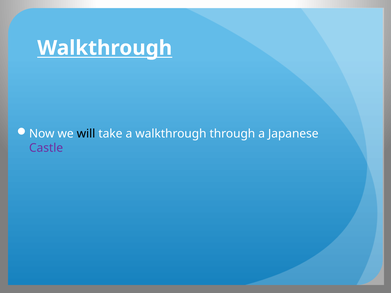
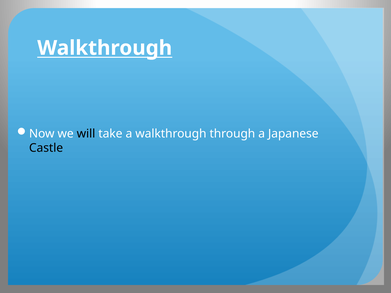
Castle colour: purple -> black
